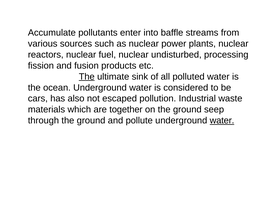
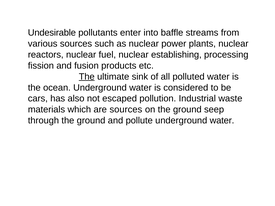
Accumulate: Accumulate -> Undesirable
undisturbed: undisturbed -> establishing
are together: together -> sources
water at (222, 121) underline: present -> none
